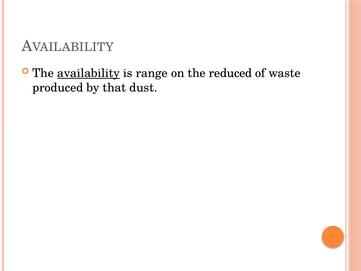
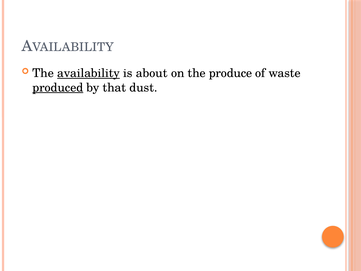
range: range -> about
reduced: reduced -> produce
produced underline: none -> present
